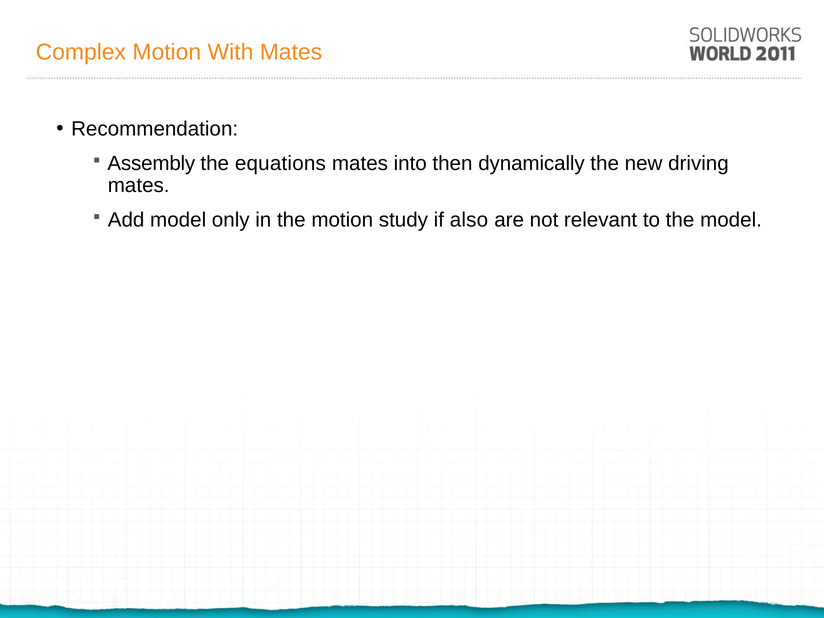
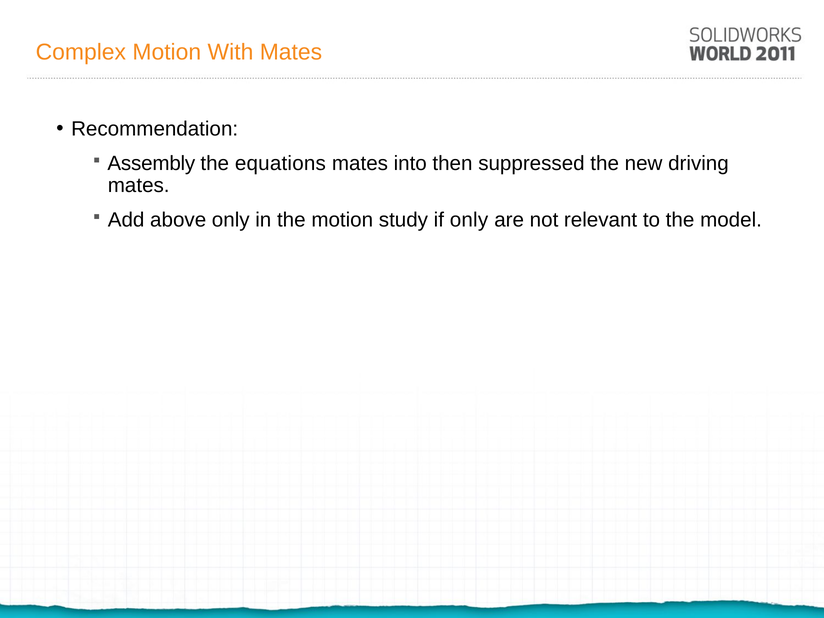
dynamically: dynamically -> suppressed
Add model: model -> above
if also: also -> only
